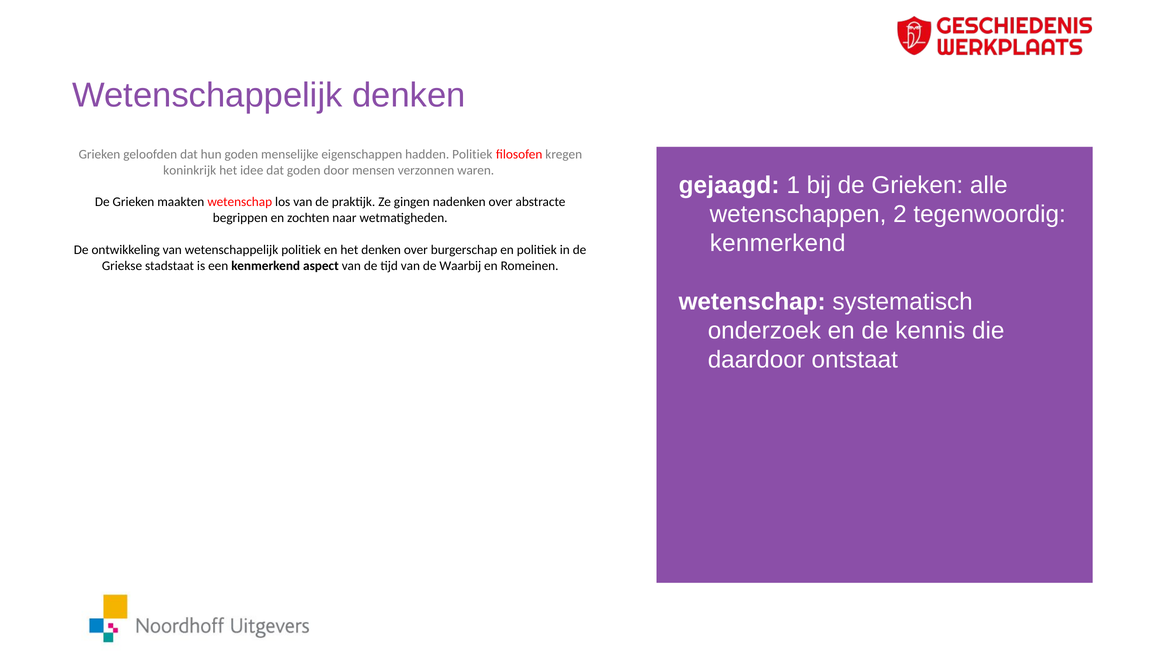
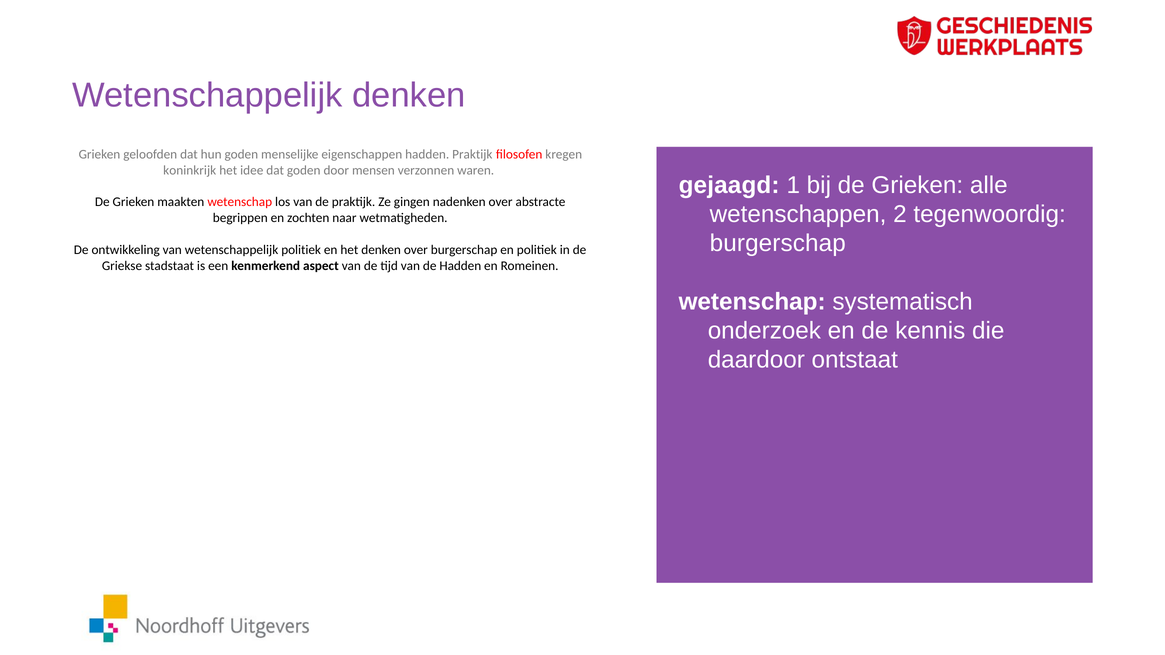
hadden Politiek: Politiek -> Praktijk
kenmerkend at (778, 244): kenmerkend -> burgerschap
de Waarbij: Waarbij -> Hadden
